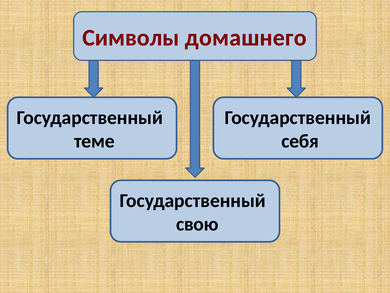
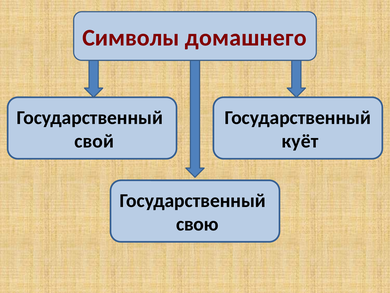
теме: теме -> свой
себя: себя -> куёт
